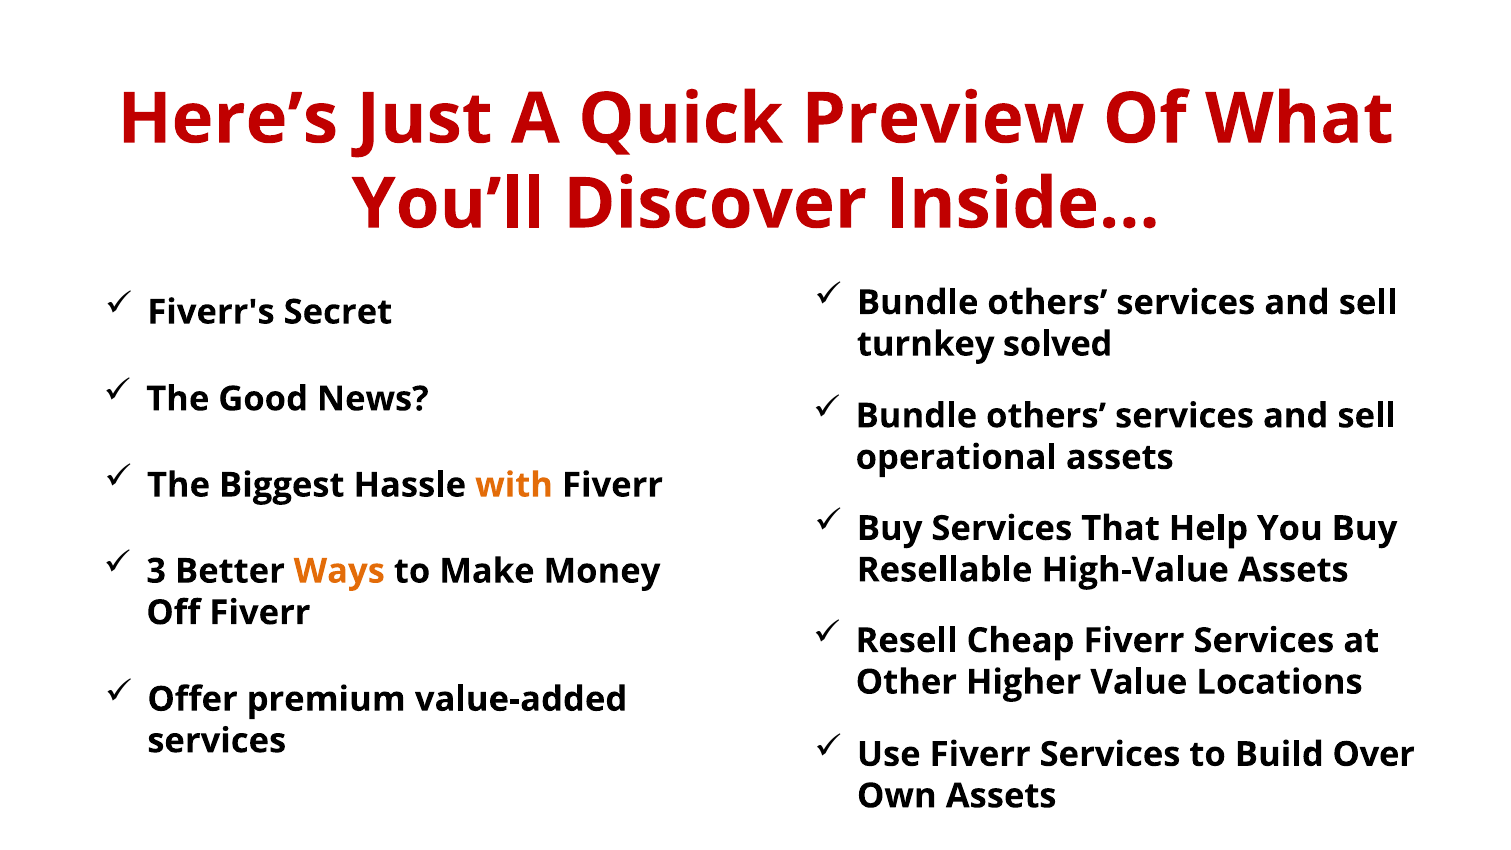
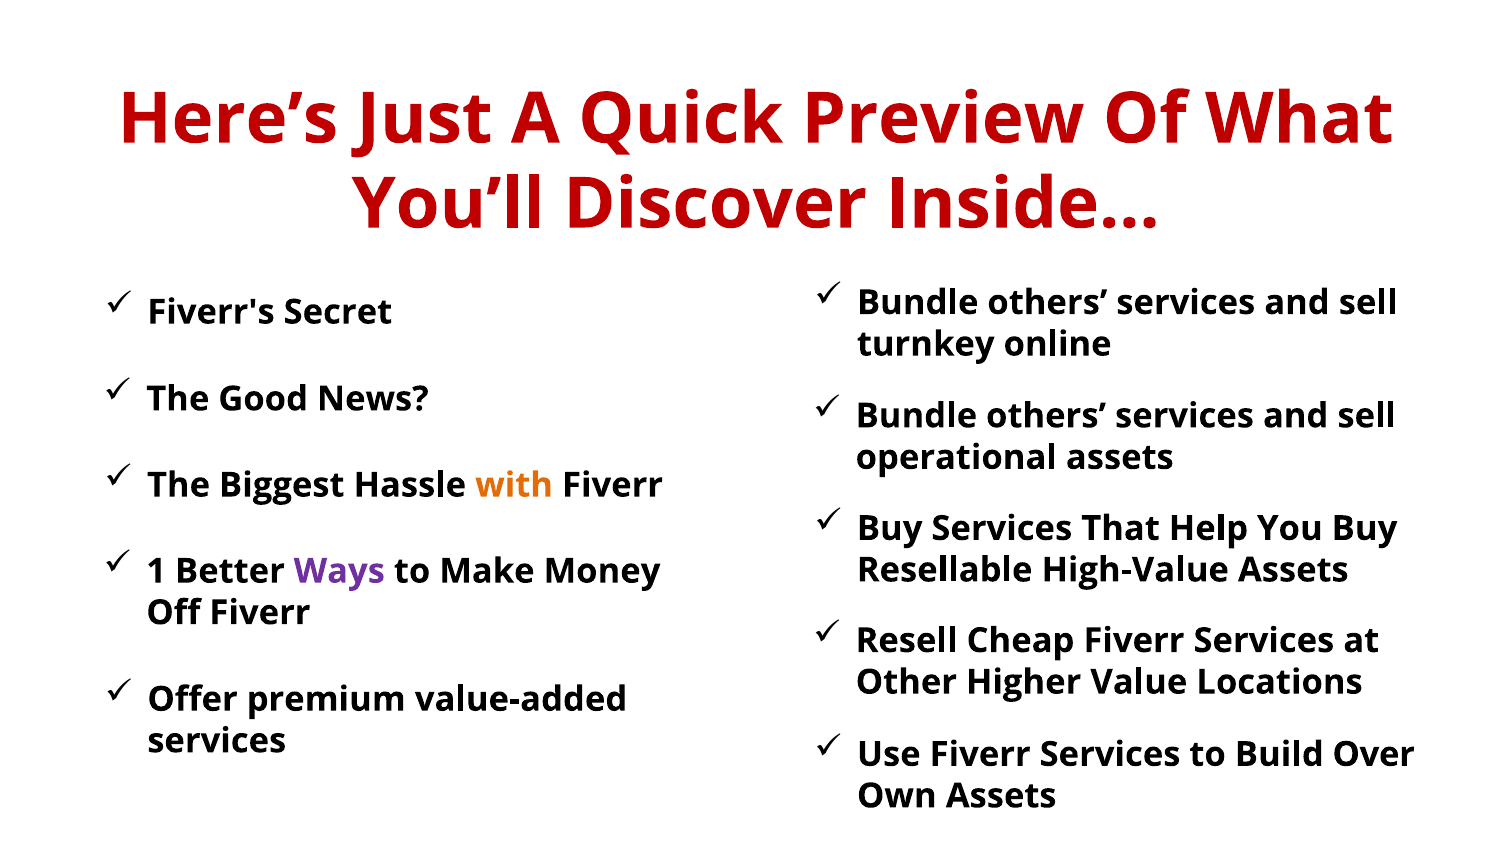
solved: solved -> online
3: 3 -> 1
Ways colour: orange -> purple
